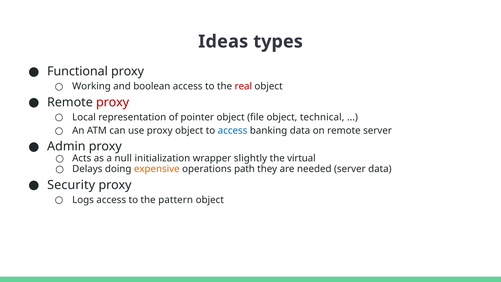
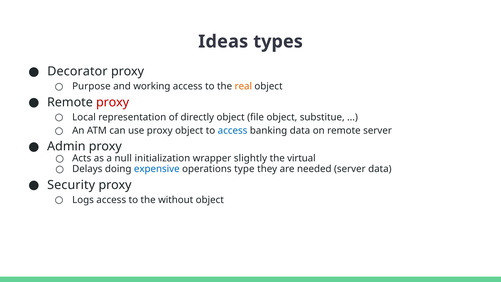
Functional: Functional -> Decorator
Working: Working -> Purpose
boolean: boolean -> working
real colour: red -> orange
pointer: pointer -> directly
technical: technical -> substitue
expensive colour: orange -> blue
path: path -> type
pattern: pattern -> without
